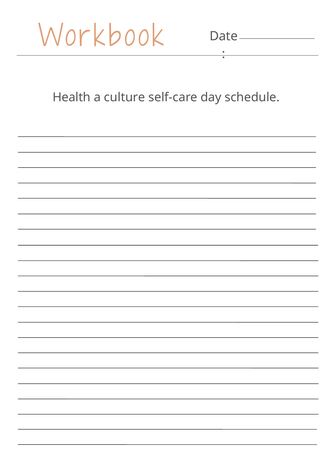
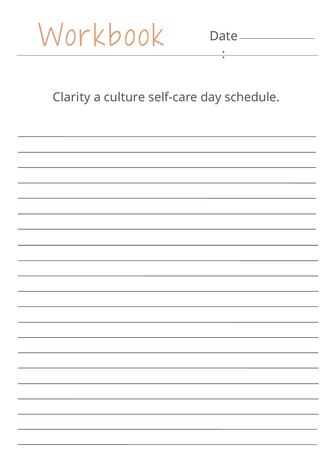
Health: Health -> Clarity
